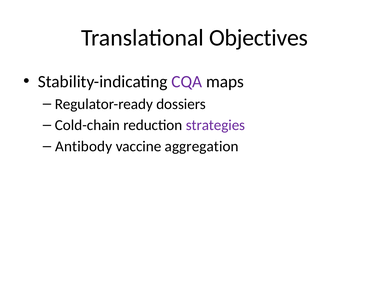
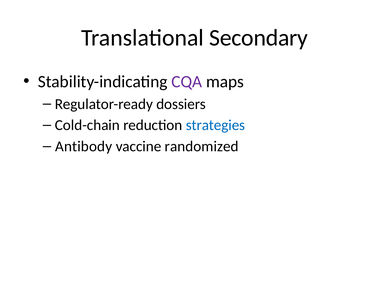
Objectives: Objectives -> Secondary
strategies colour: purple -> blue
aggregation: aggregation -> randomized
